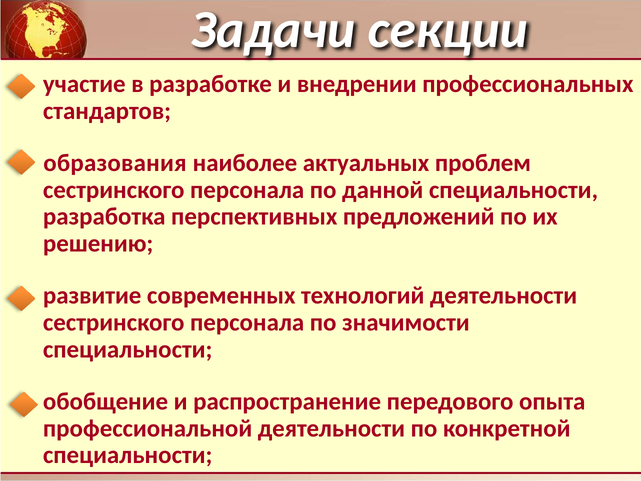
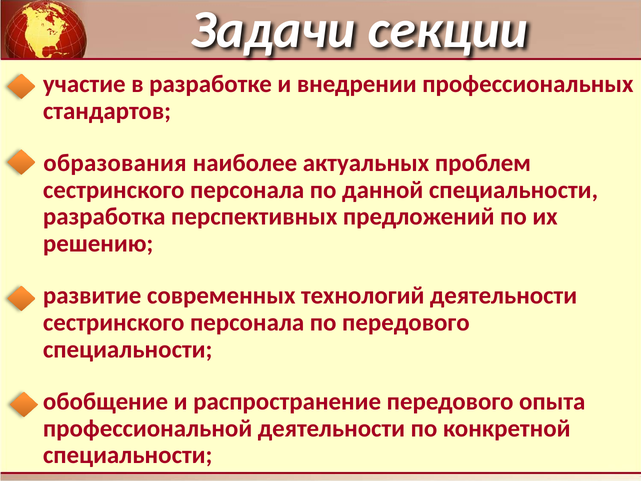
по значимости: значимости -> передового
